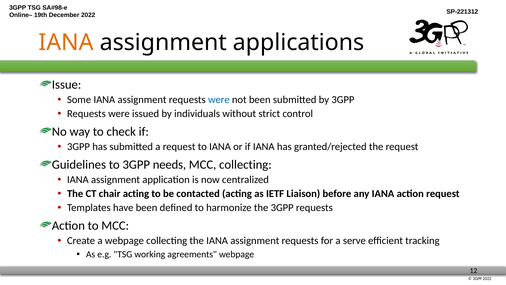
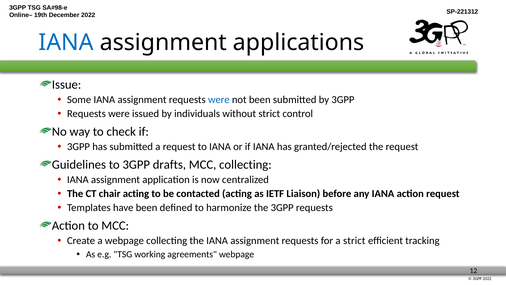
IANA at (66, 43) colour: orange -> blue
needs: needs -> drafts
a serve: serve -> strict
